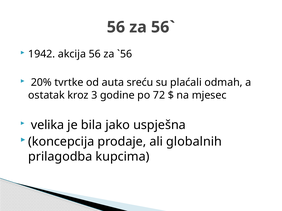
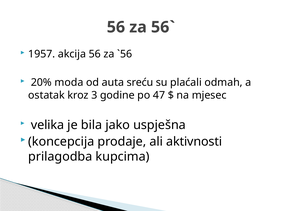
1942: 1942 -> 1957
tvrtke: tvrtke -> moda
72: 72 -> 47
globalnih: globalnih -> aktivnosti
